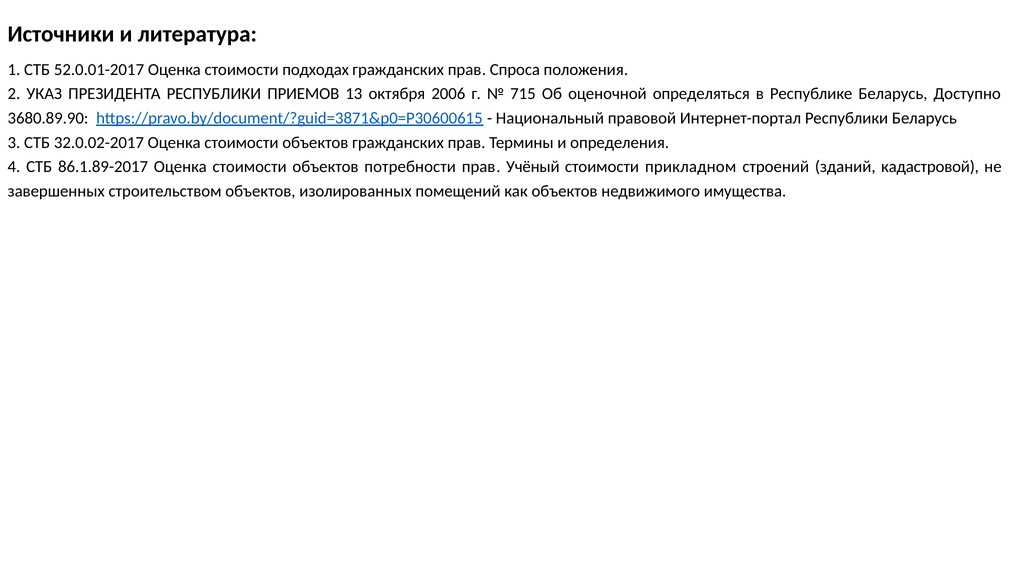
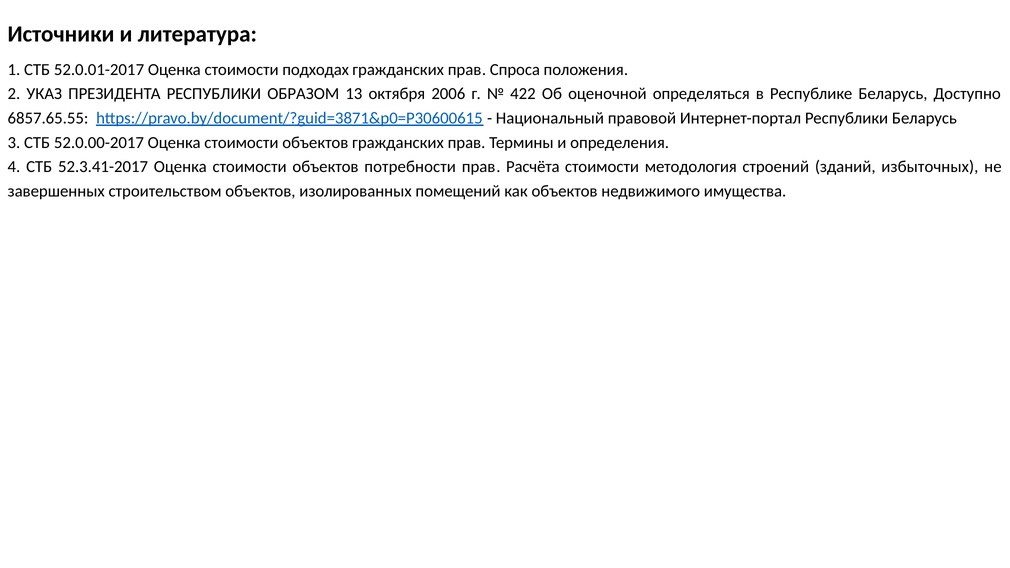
ПРИЕМОВ: ПРИЕМОВ -> ОБРАЗОМ
715: 715 -> 422
3680.89.90: 3680.89.90 -> 6857.65.55
32.0.02-2017: 32.0.02-2017 -> 52.0.00-2017
86.1.89-2017: 86.1.89-2017 -> 52.3.41-2017
Учёный: Учёный -> Расчёта
прикладном: прикладном -> методология
кадастровой: кадастровой -> избыточных
